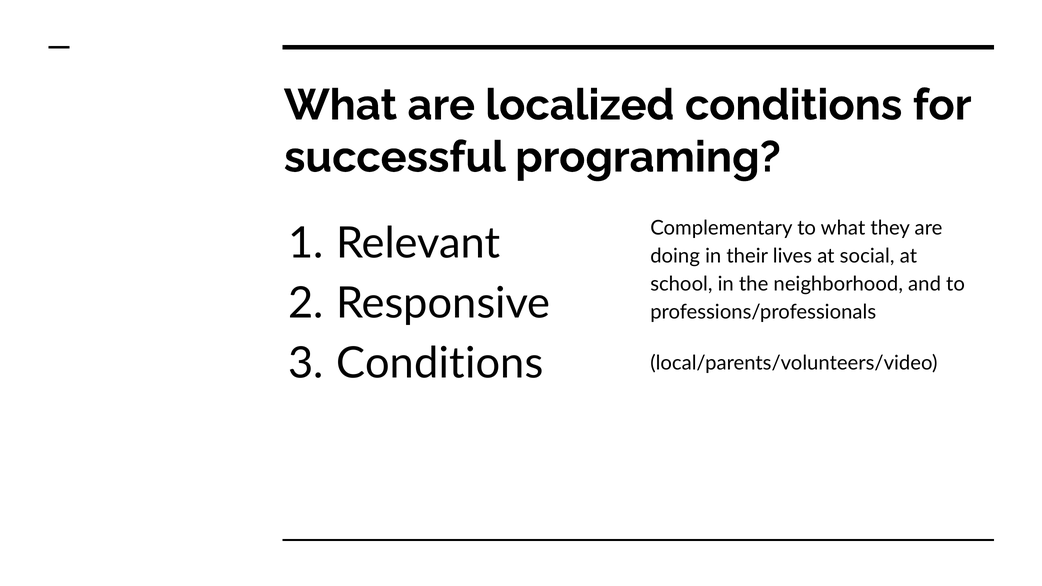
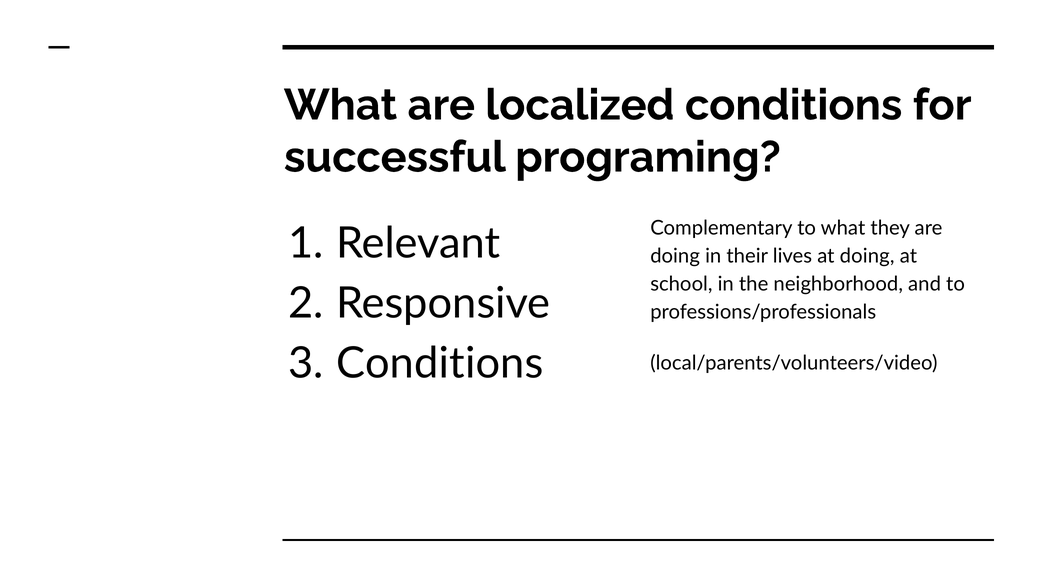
at social: social -> doing
